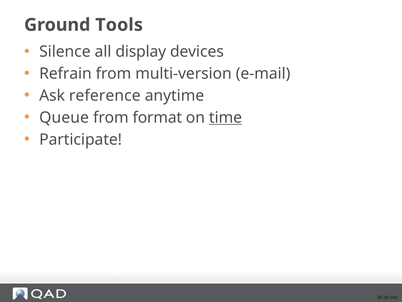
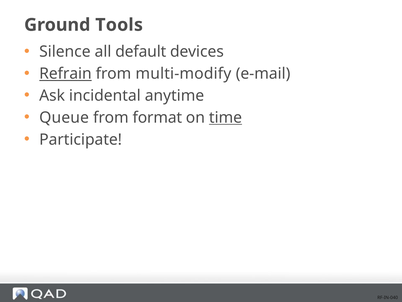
display: display -> default
Refrain underline: none -> present
multi-version: multi-version -> multi-modify
reference: reference -> incidental
